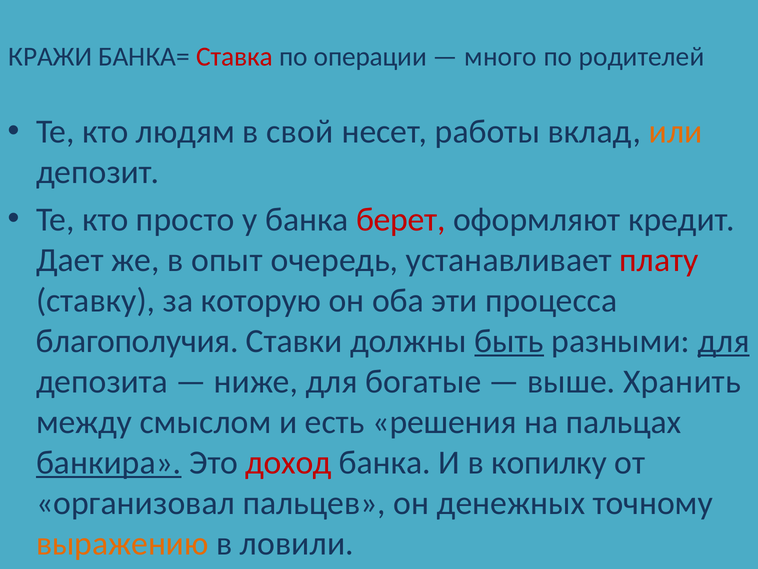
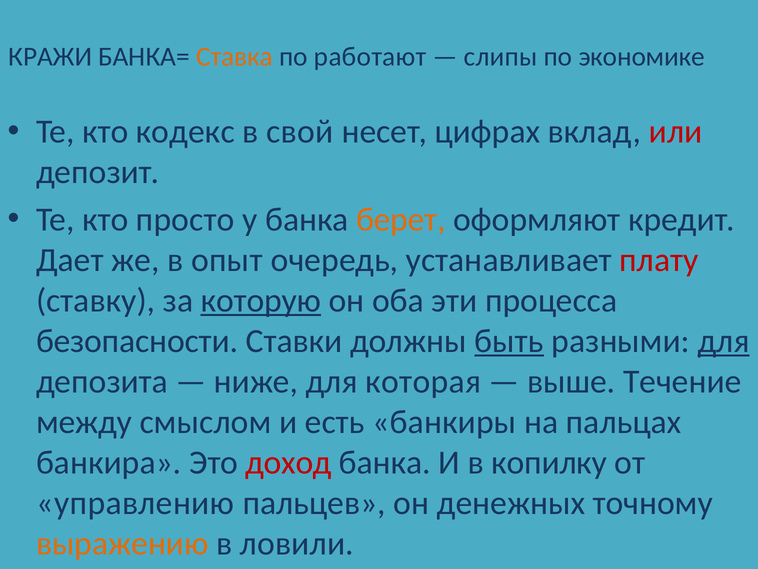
Ставка colour: red -> orange
операции: операции -> работают
много: много -> слипы
родителей: родителей -> экономике
людям: людям -> кодекс
работы: работы -> цифрах
или colour: orange -> red
берет colour: red -> orange
которую underline: none -> present
благополучия: благополучия -> безопасности
богатые: богатые -> которая
Хранить: Хранить -> Течение
решения: решения -> банкиры
банкира underline: present -> none
организовал: организовал -> управлению
